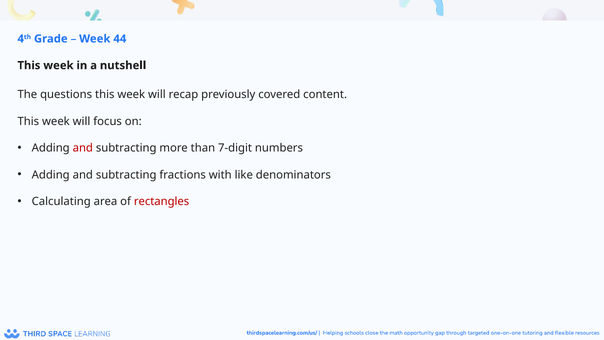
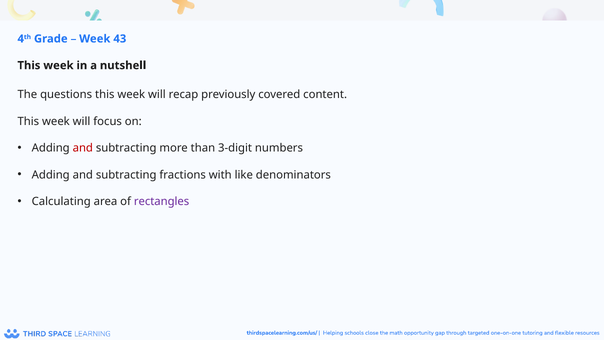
44: 44 -> 43
7-digit: 7-digit -> 3-digit
rectangles colour: red -> purple
